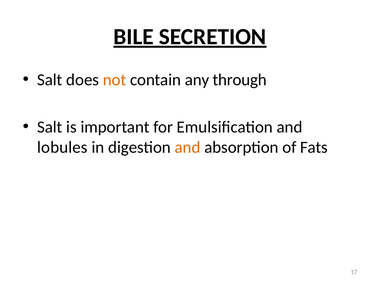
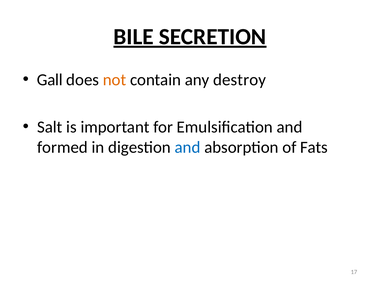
Salt at (50, 80): Salt -> Gall
through: through -> destroy
lobules: lobules -> formed
and at (188, 147) colour: orange -> blue
